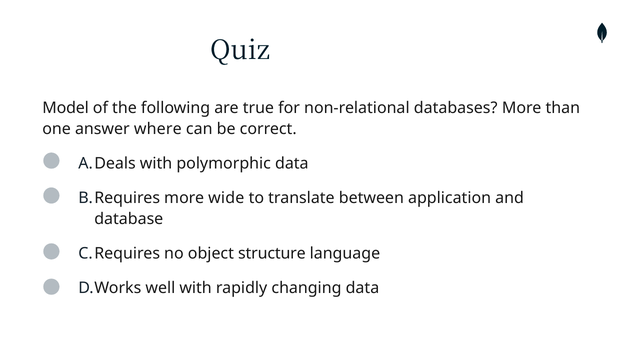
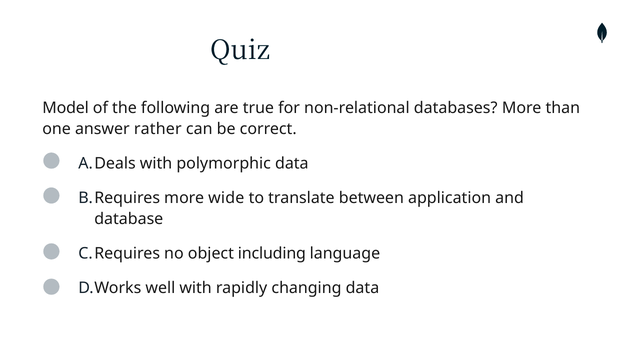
where: where -> rather
structure: structure -> including
